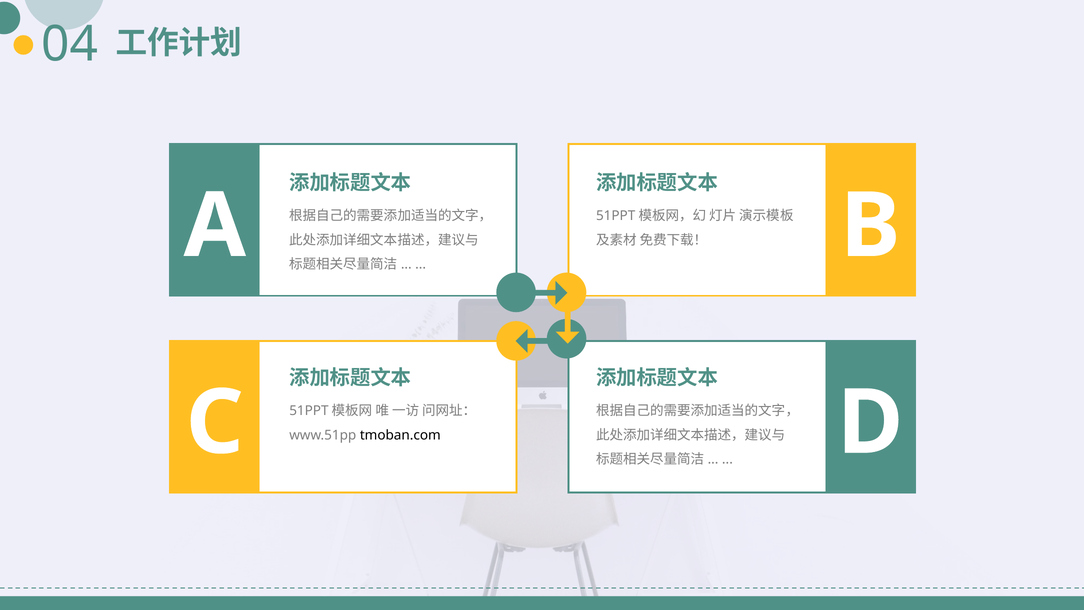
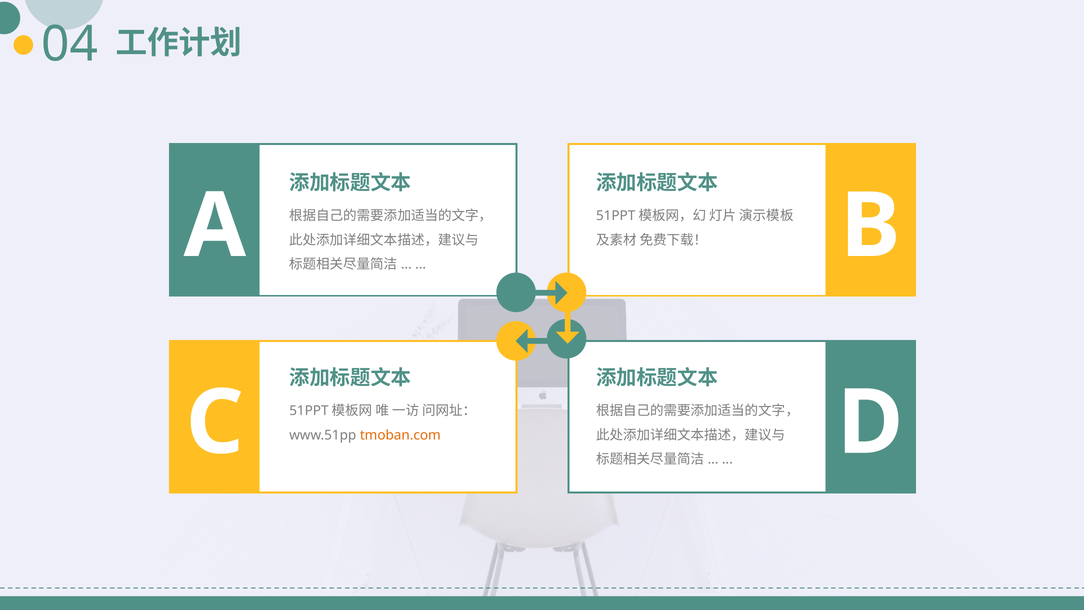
tmoban.com colour: black -> orange
